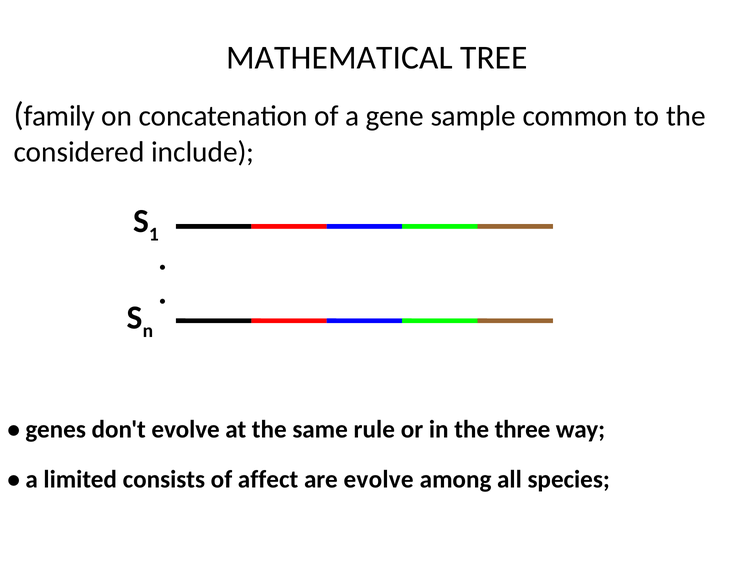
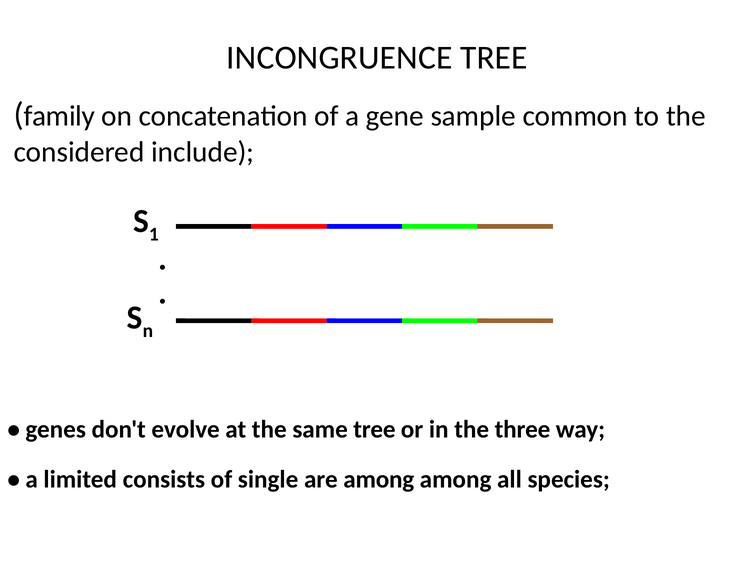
MATHEMATICAL: MATHEMATICAL -> INCONGRUENCE
same rule: rule -> tree
affect: affect -> single
are evolve: evolve -> among
